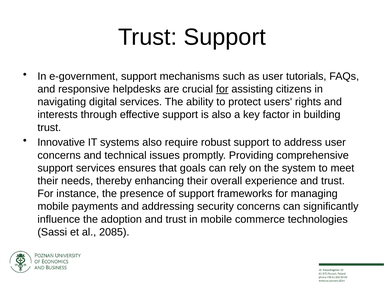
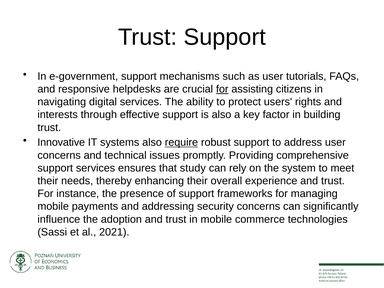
require underline: none -> present
goals: goals -> study
2085: 2085 -> 2021
